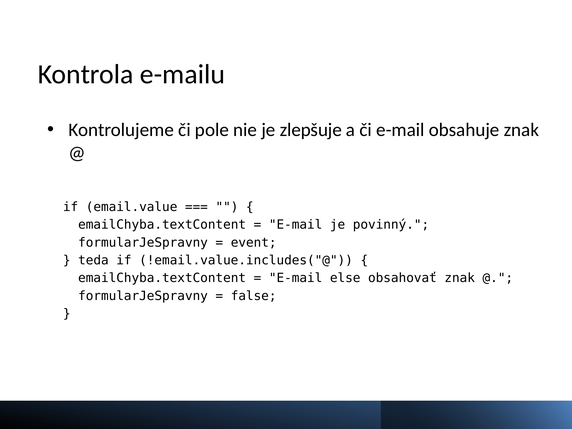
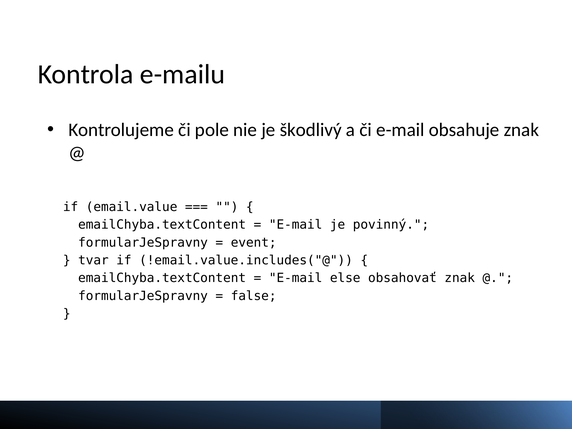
zlepšuje: zlepšuje -> škodlivý
teda: teda -> tvar
